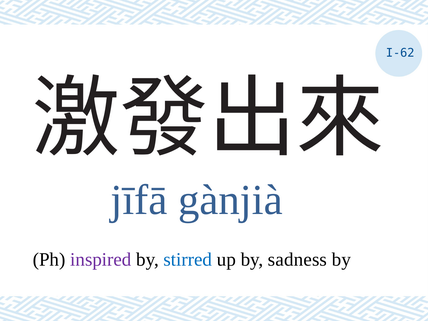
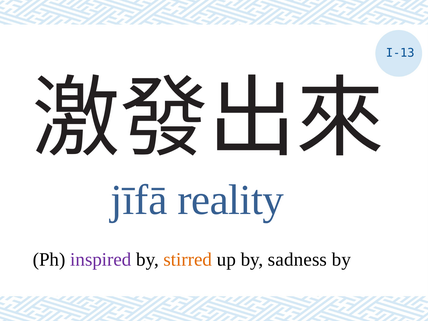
I-62: I-62 -> I-13
gànjià: gànjià -> reality
stirred colour: blue -> orange
